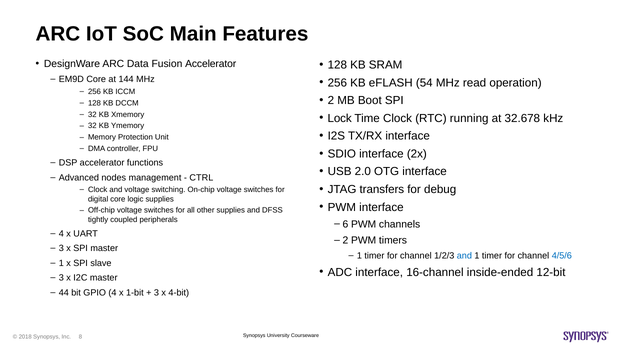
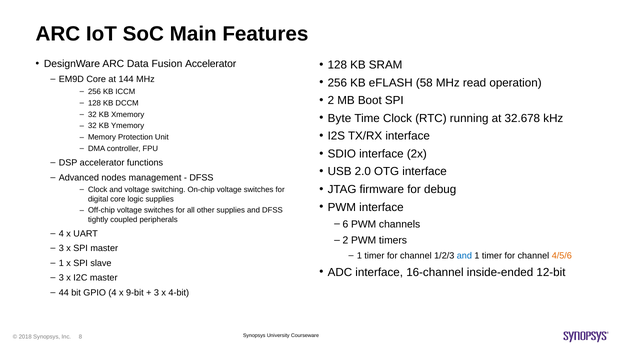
54: 54 -> 58
Lock: Lock -> Byte
CTRL at (201, 178): CTRL -> DFSS
transfers: transfers -> firmware
4/5/6 colour: blue -> orange
1-bit: 1-bit -> 9-bit
